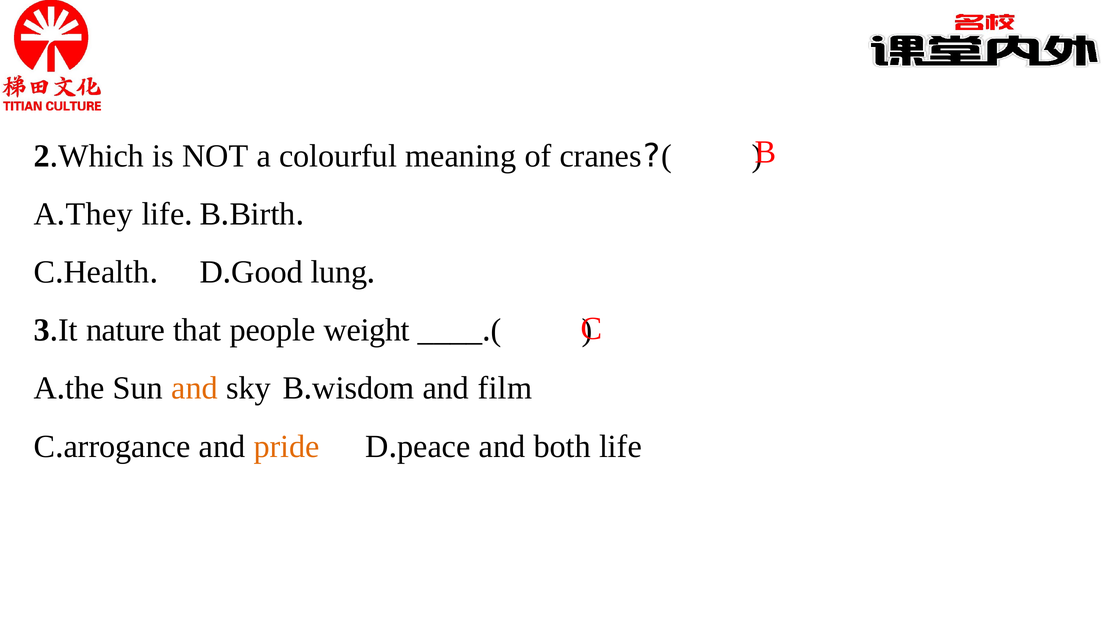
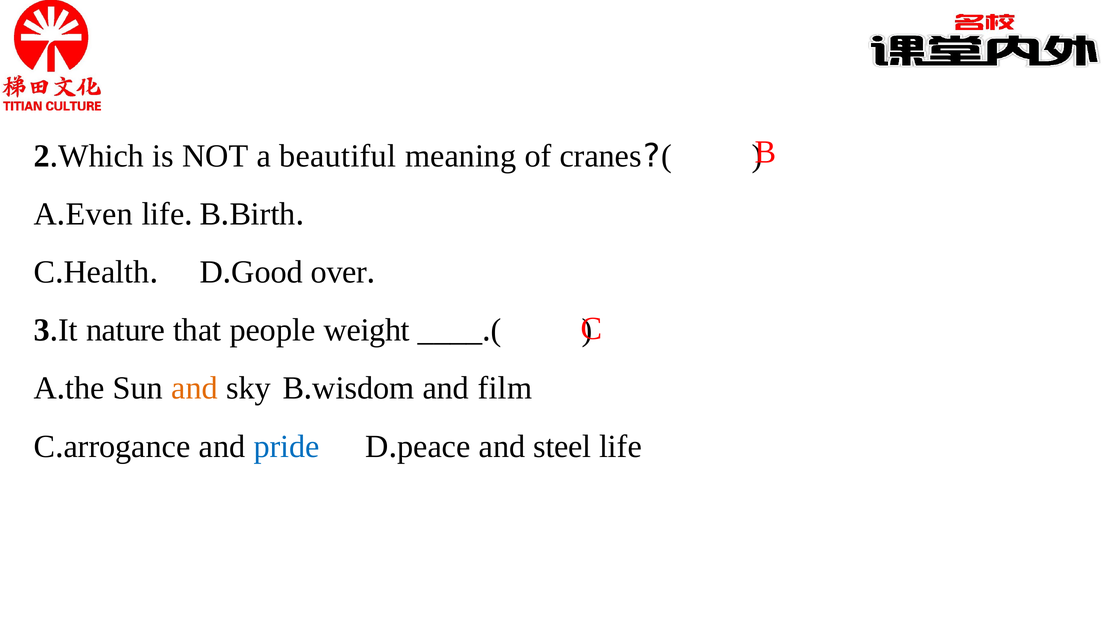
colourful: colourful -> beautiful
They: They -> Even
lung: lung -> over
pride colour: orange -> blue
both: both -> steel
